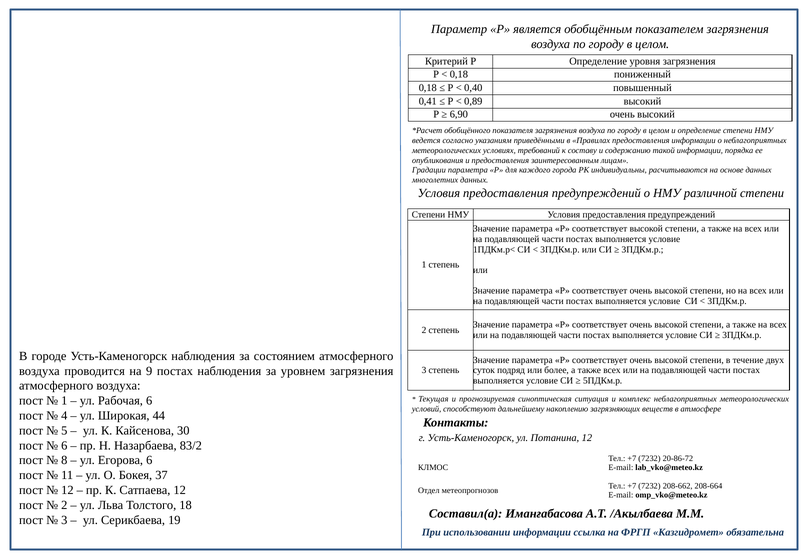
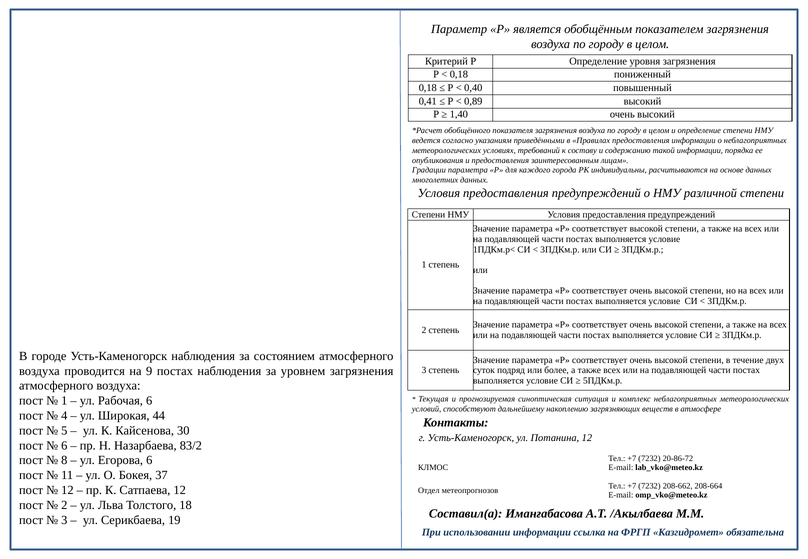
6,90: 6,90 -> 1,40
